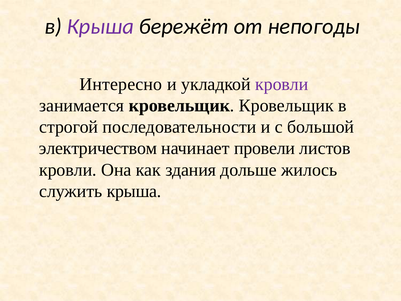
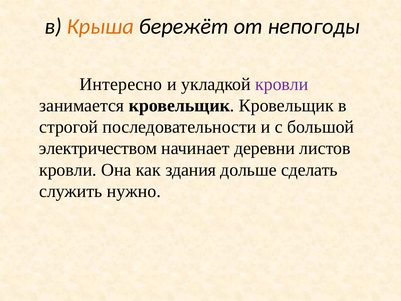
Крыша at (100, 27) colour: purple -> orange
провели: провели -> деревни
жилось: жилось -> сделать
служить крыша: крыша -> нужно
